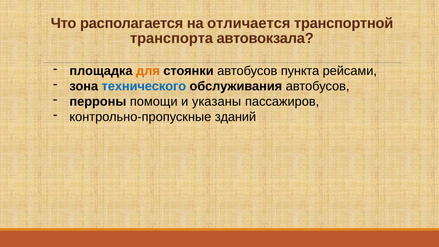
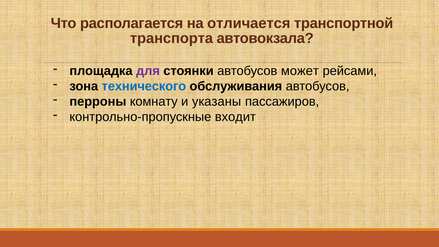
для colour: orange -> purple
пункта: пункта -> может
помощи: помощи -> комнату
зданий: зданий -> входит
